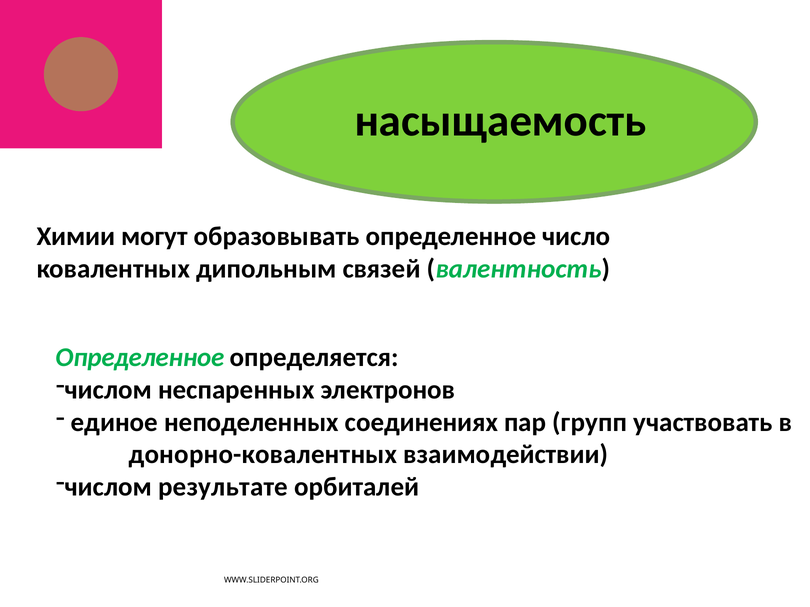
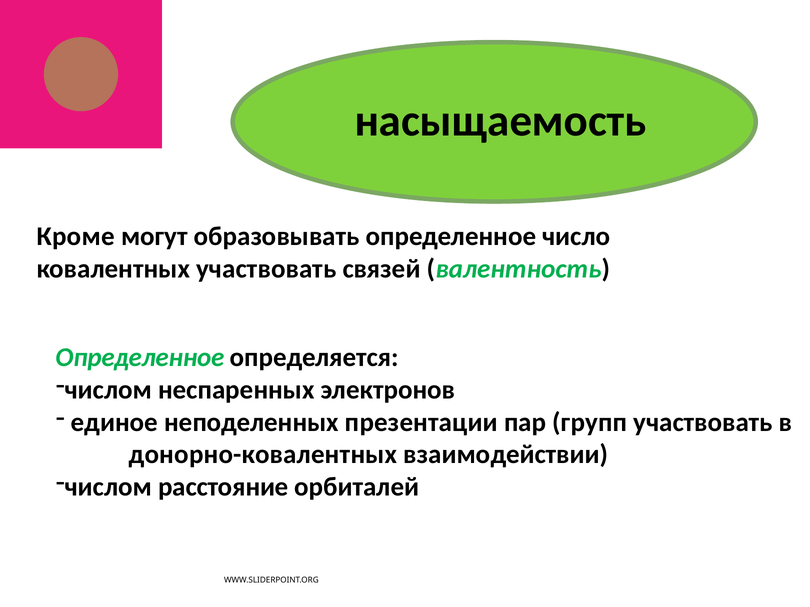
Химии: Химии -> Кроме
ковалентных дипольным: дипольным -> участвовать
соединениях: соединениях -> презентации
результате: результате -> расстояние
